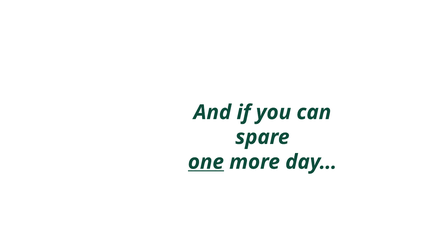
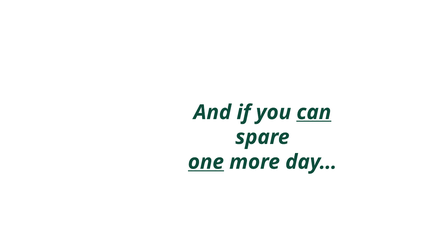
can underline: none -> present
